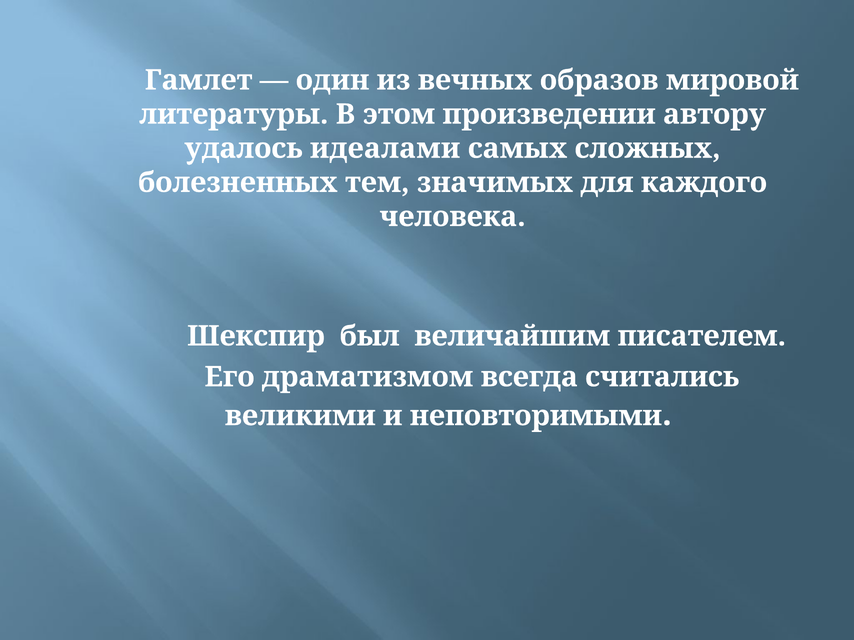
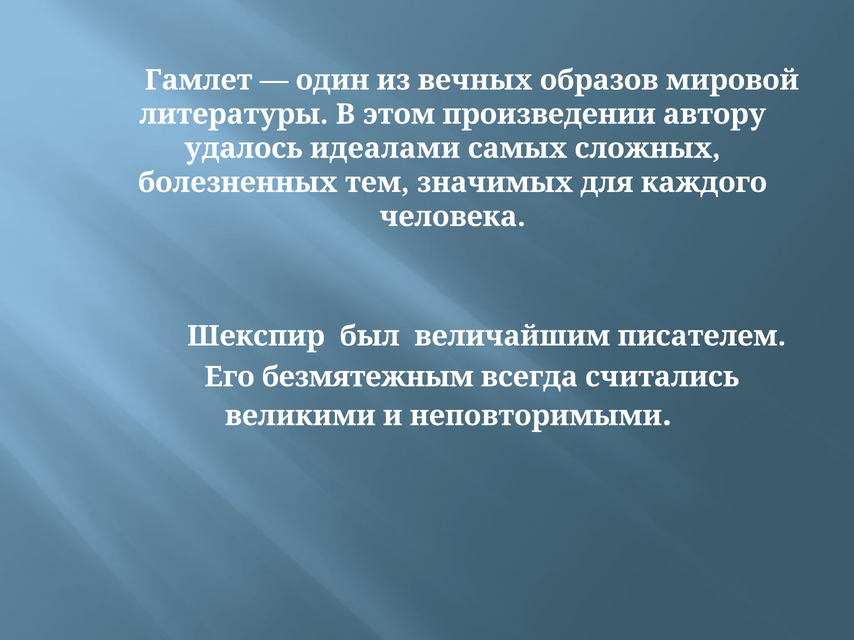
драматизмом: драматизмом -> безмятежным
